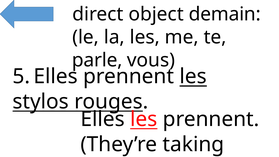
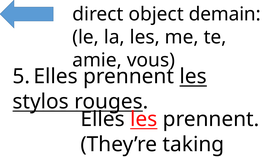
parle: parle -> amie
